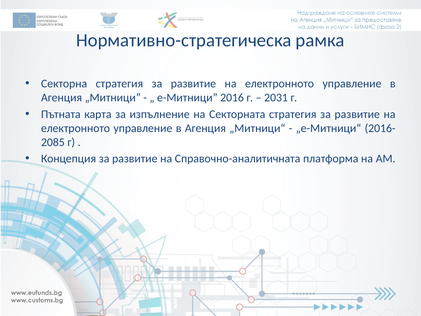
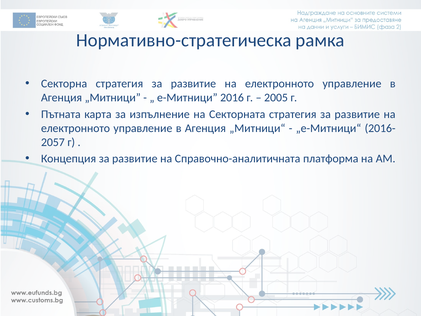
2031: 2031 -> 2005
2085: 2085 -> 2057
